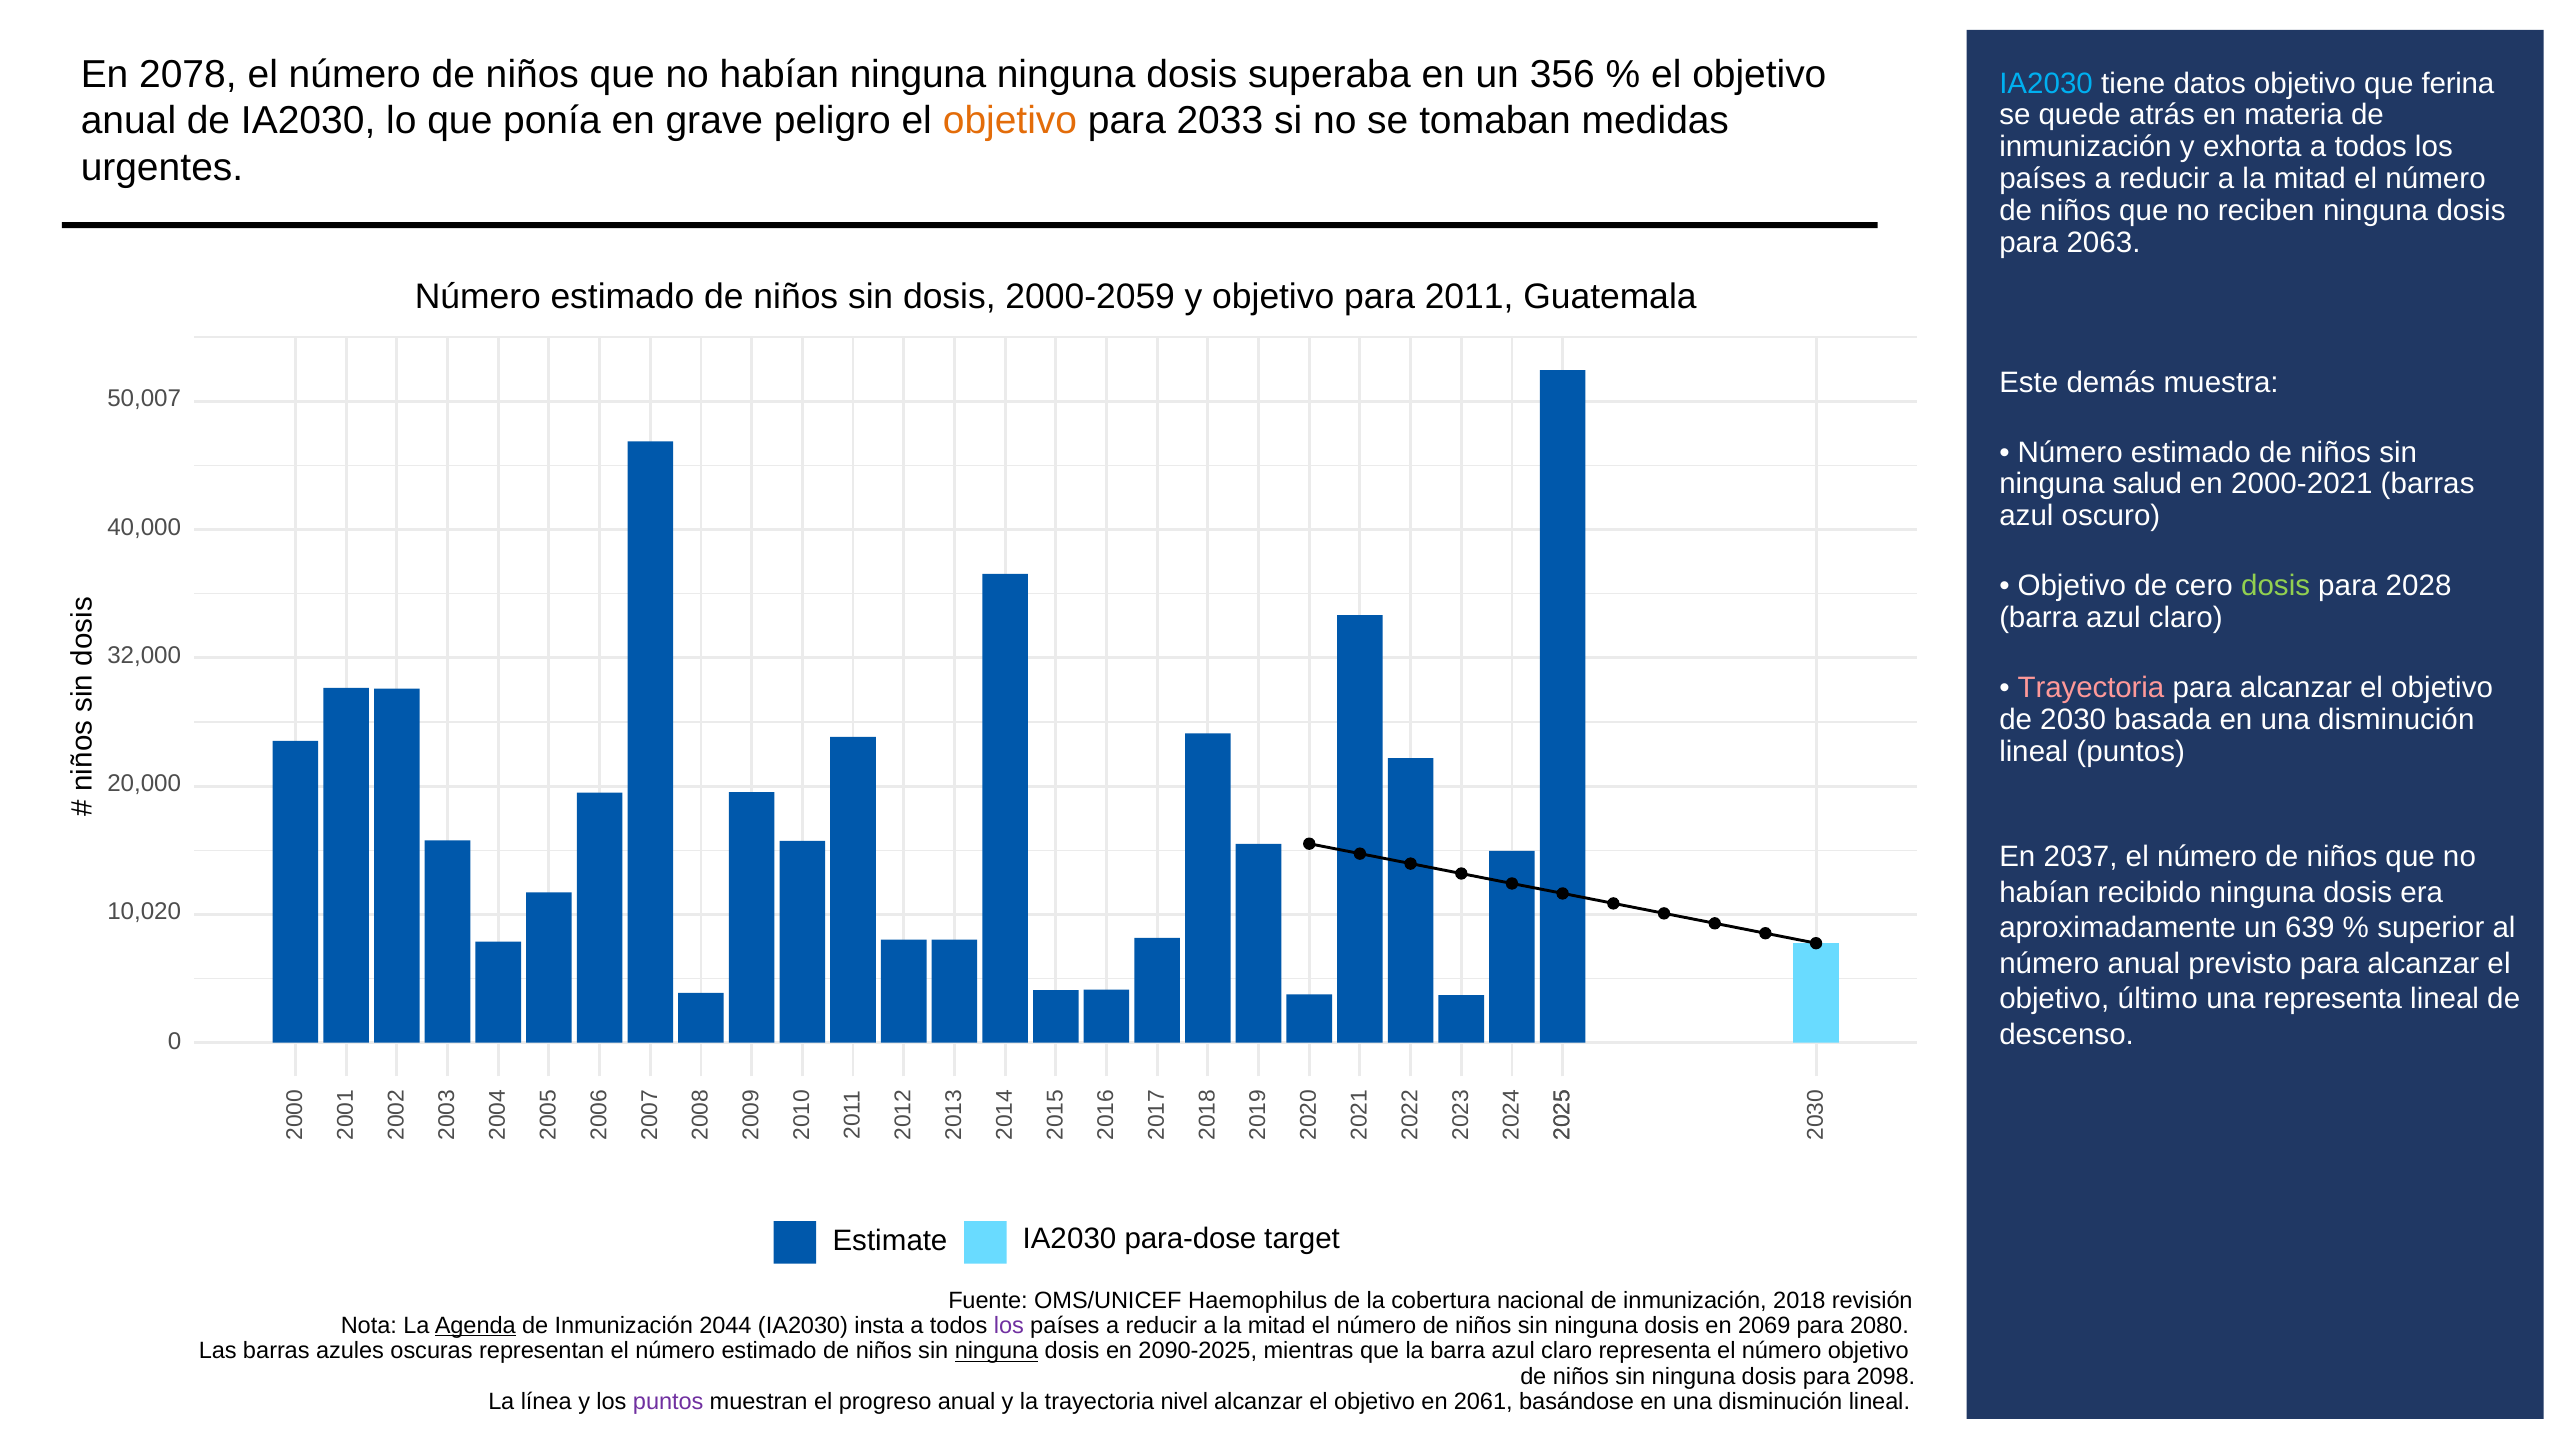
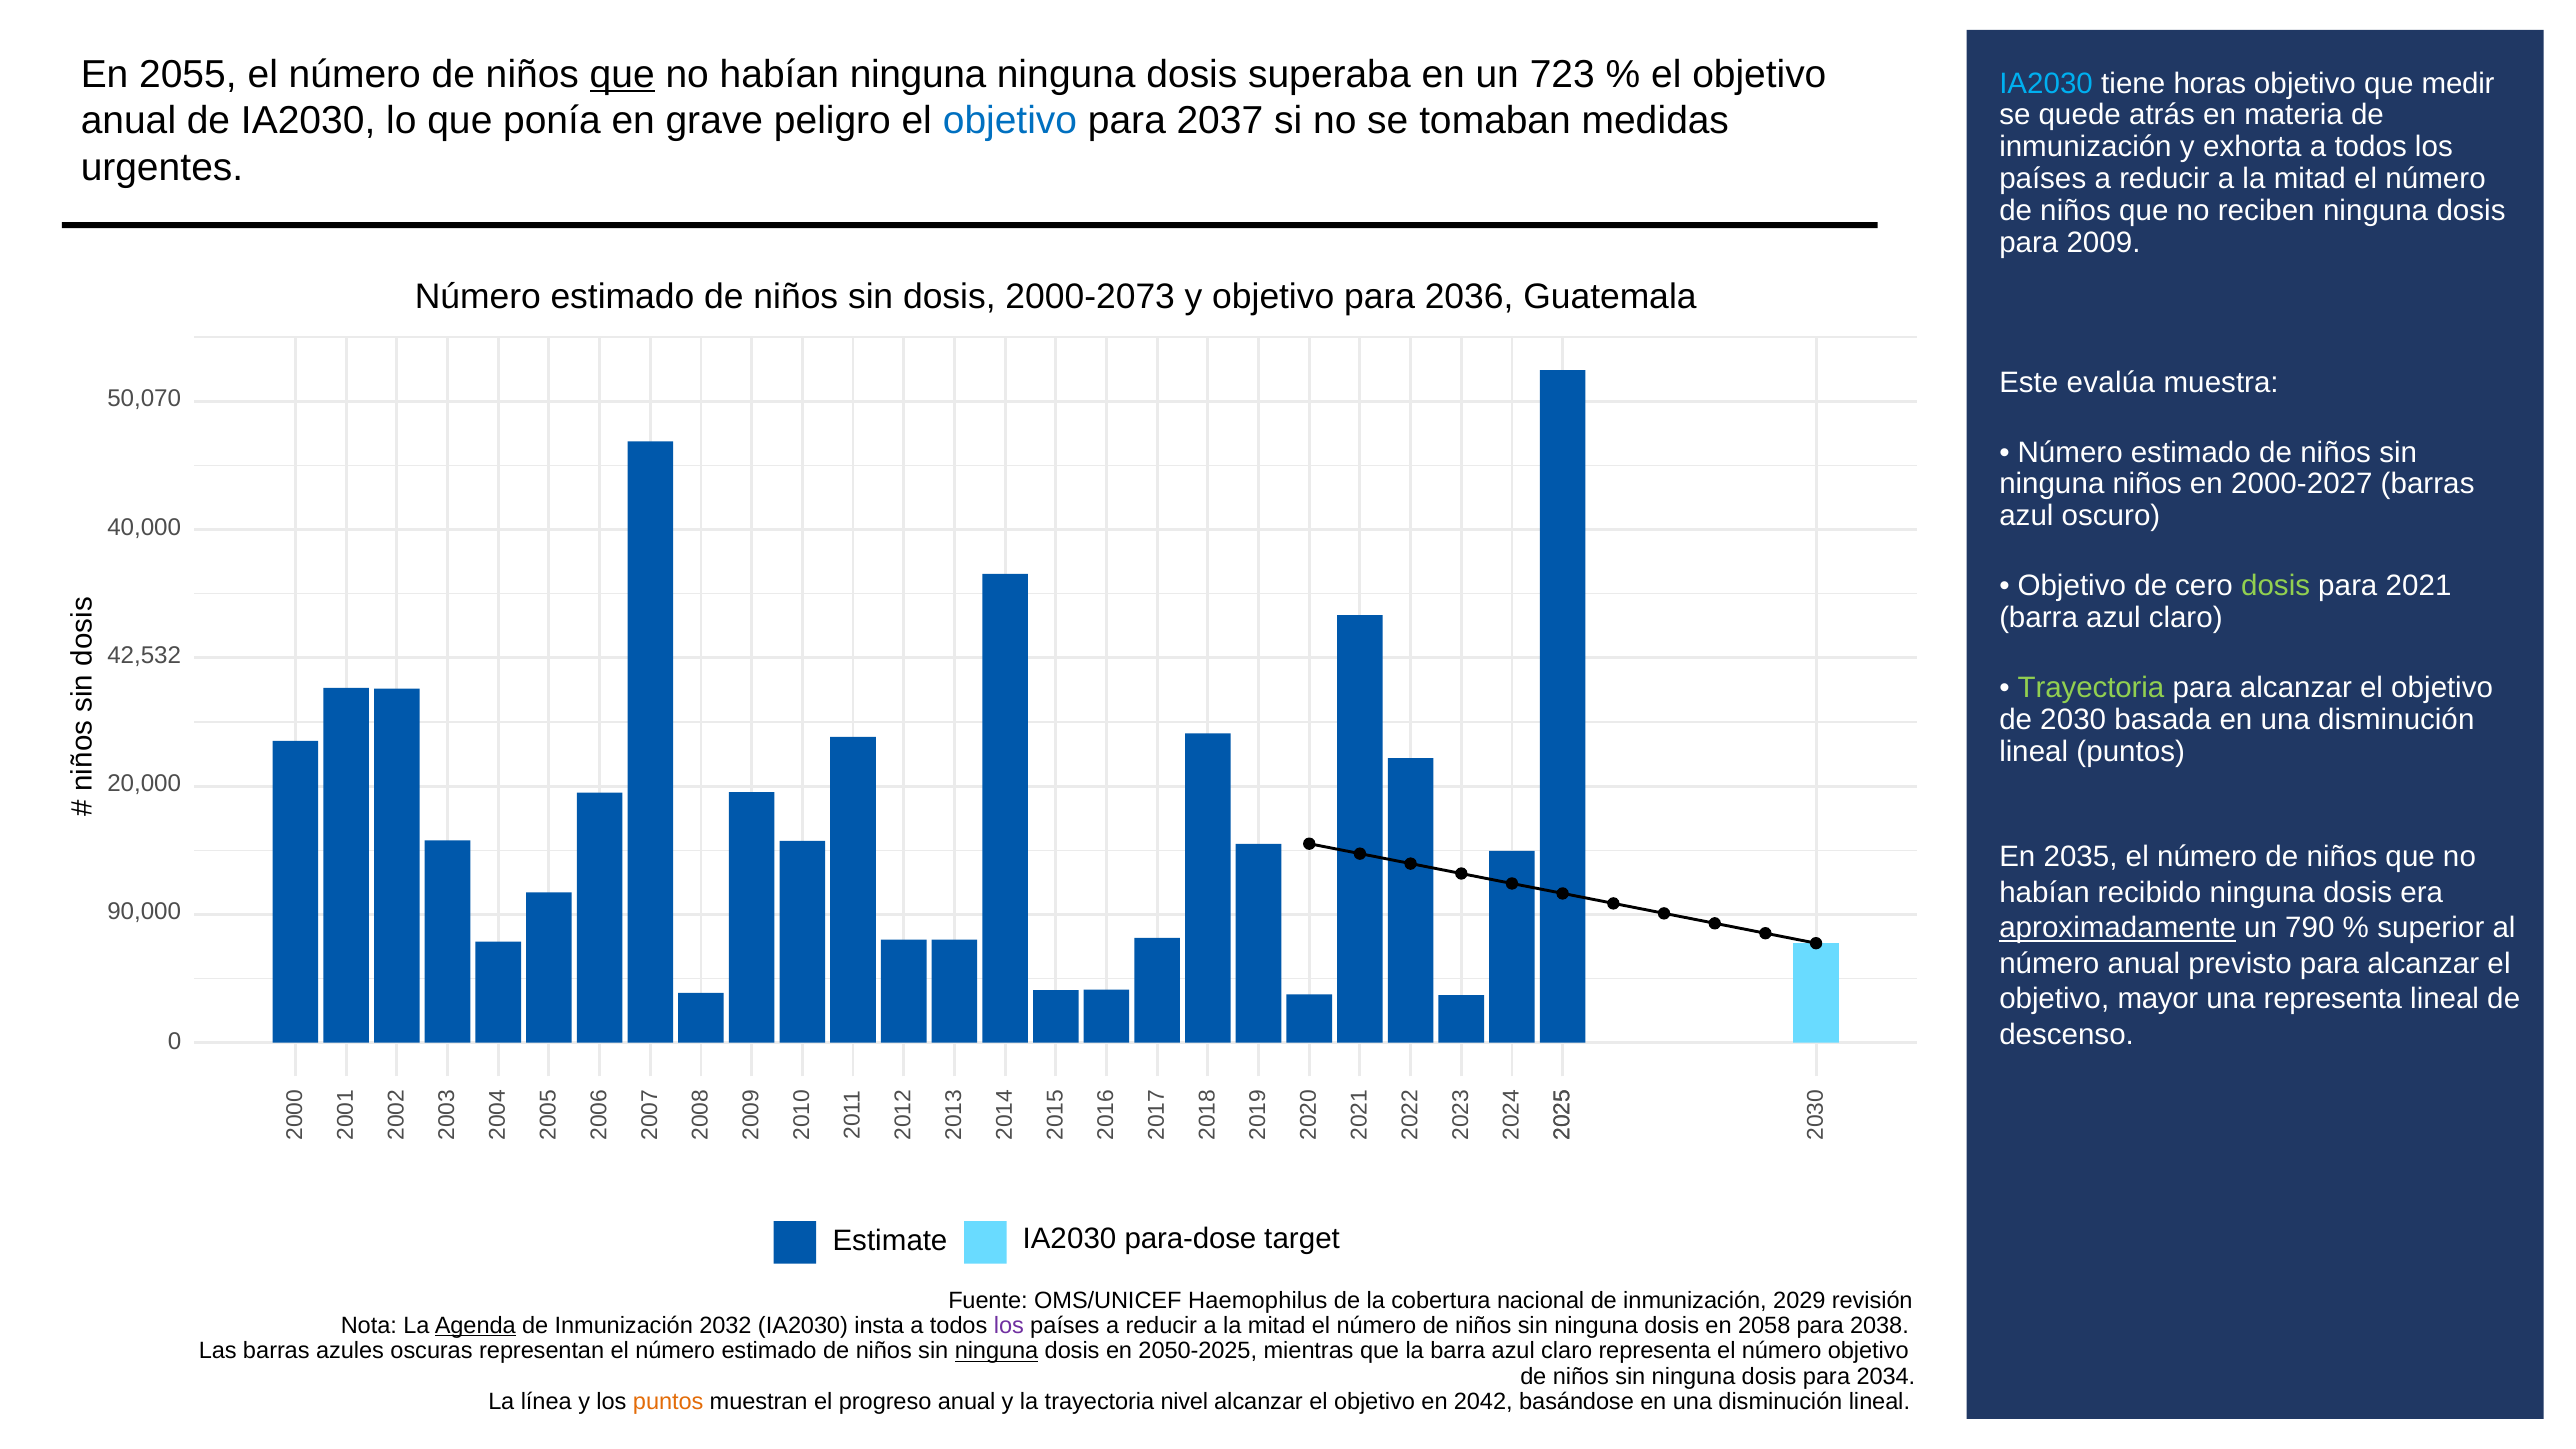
2078: 2078 -> 2055
que at (622, 74) underline: none -> present
356: 356 -> 723
datos: datos -> horas
ferina: ferina -> medir
objetivo at (1010, 121) colour: orange -> blue
2033: 2033 -> 2037
2063: 2063 -> 2009
2000-2059: 2000-2059 -> 2000-2073
2011: 2011 -> 2036
demás: demás -> evalúa
50,007: 50,007 -> 50,070
ninguna salud: salud -> niños
2000-2021: 2000-2021 -> 2000-2027
2028: 2028 -> 2021
32,000: 32,000 -> 42,532
Trayectoria at (2091, 688) colour: pink -> light green
2037: 2037 -> 2035
10,020: 10,020 -> 90,000
aproximadamente underline: none -> present
639: 639 -> 790
último: último -> mayor
2018: 2018 -> 2029
2044: 2044 -> 2032
2069: 2069 -> 2058
2080: 2080 -> 2038
2090-2025: 2090-2025 -> 2050-2025
2098: 2098 -> 2034
puntos at (668, 1402) colour: purple -> orange
2061: 2061 -> 2042
